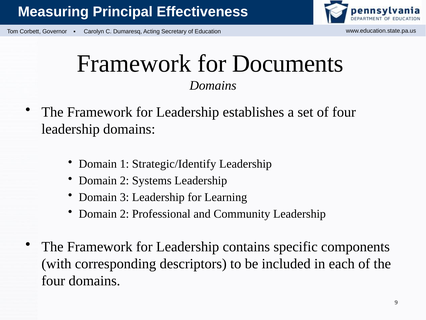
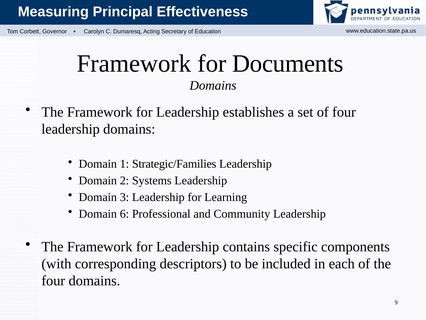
Strategic/Identify: Strategic/Identify -> Strategic/Families
2 at (124, 214): 2 -> 6
